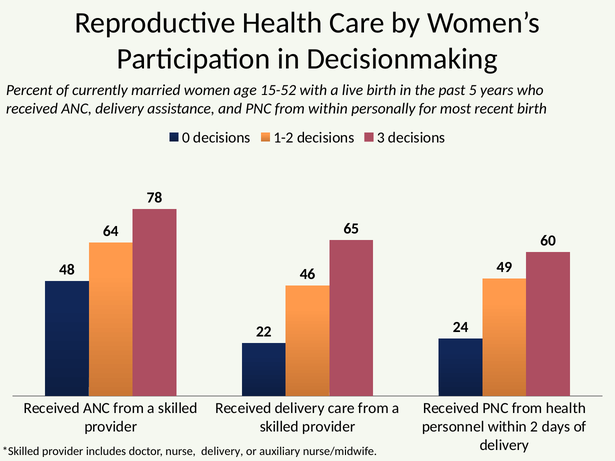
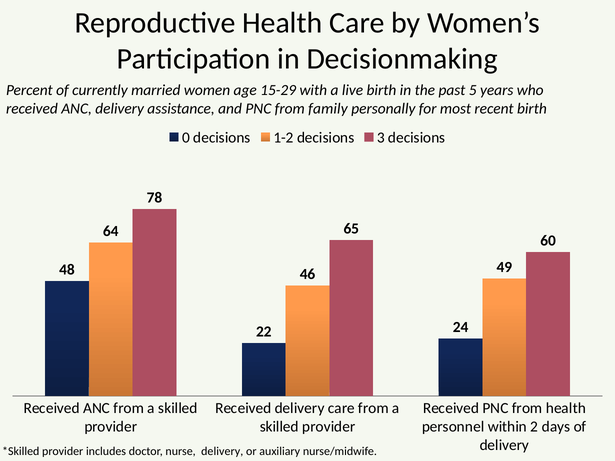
15-52: 15-52 -> 15-29
from within: within -> family
